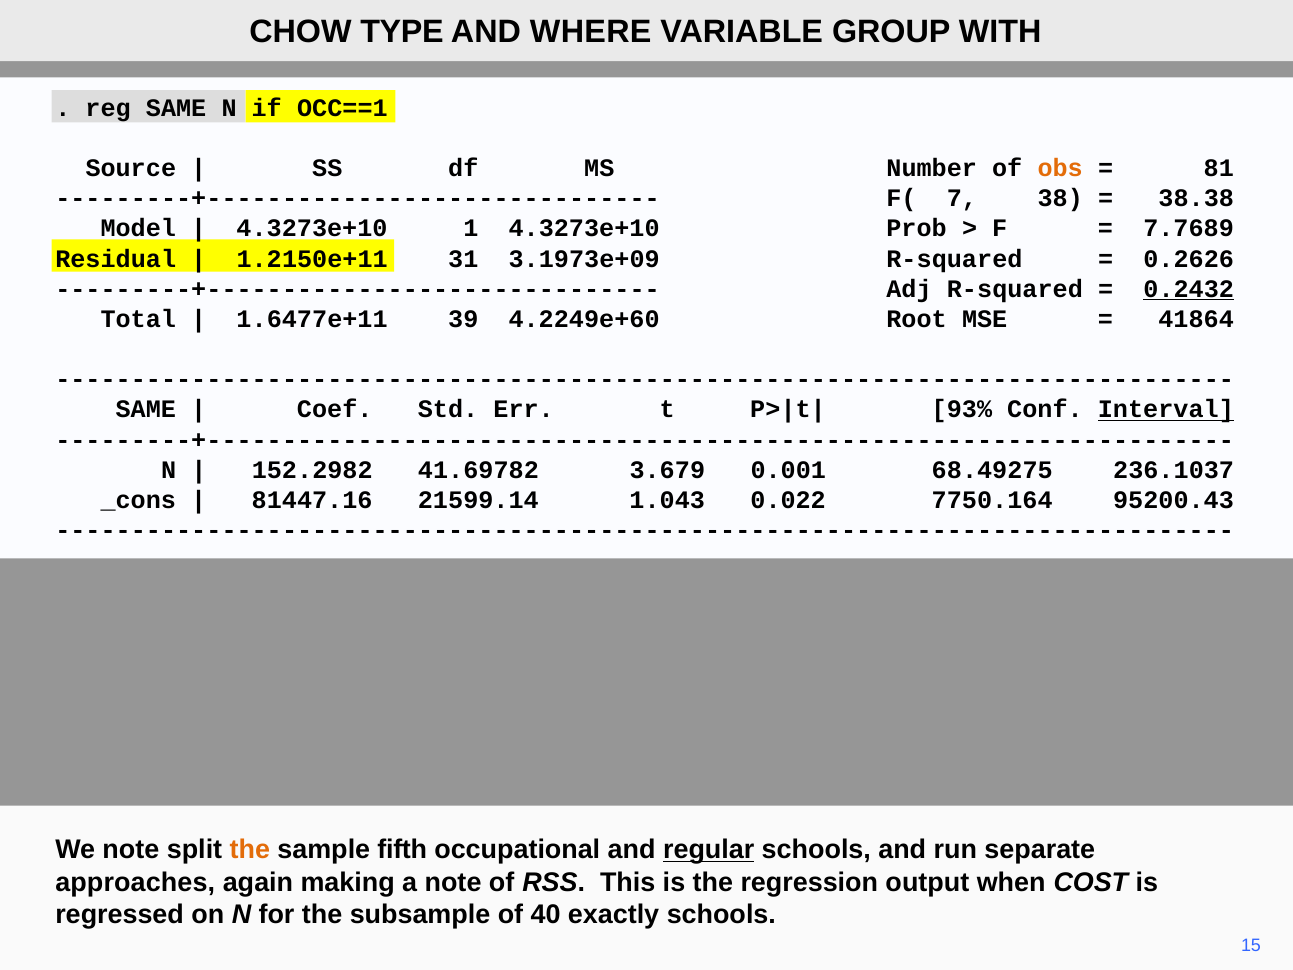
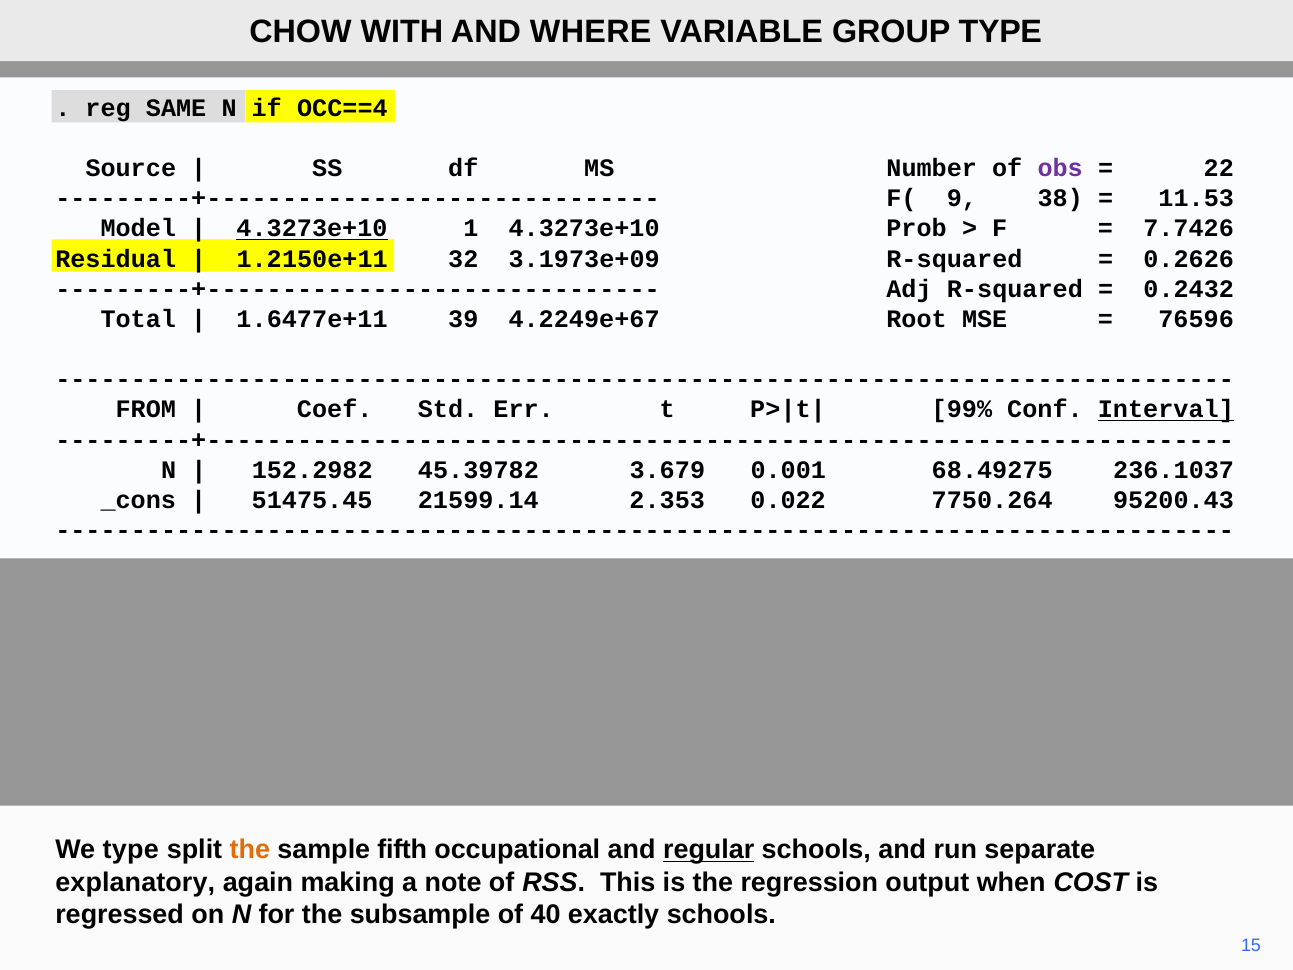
TYPE: TYPE -> WITH
GROUP WITH: WITH -> TYPE
OCC==1: OCC==1 -> OCC==4
obs colour: orange -> purple
81: 81 -> 22
7: 7 -> 9
38.38: 38.38 -> 11.53
4.3273e+10 at (312, 228) underline: none -> present
7.7689: 7.7689 -> 7.7426
31: 31 -> 32
0.2432 underline: present -> none
4.2249e+60: 4.2249e+60 -> 4.2249e+67
41864: 41864 -> 76596
SAME at (146, 410): SAME -> FROM
93%: 93% -> 99%
41.69782: 41.69782 -> 45.39782
81447.16: 81447.16 -> 51475.45
1.043: 1.043 -> 2.353
7750.164: 7750.164 -> 7750.264
We note: note -> type
approaches: approaches -> explanatory
